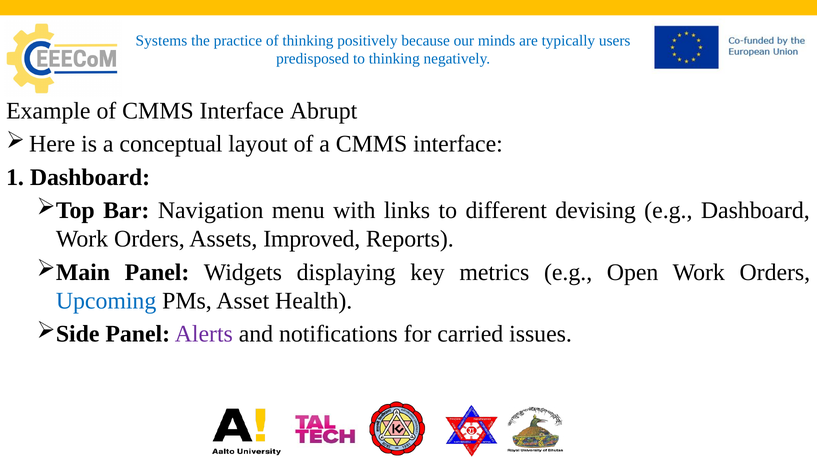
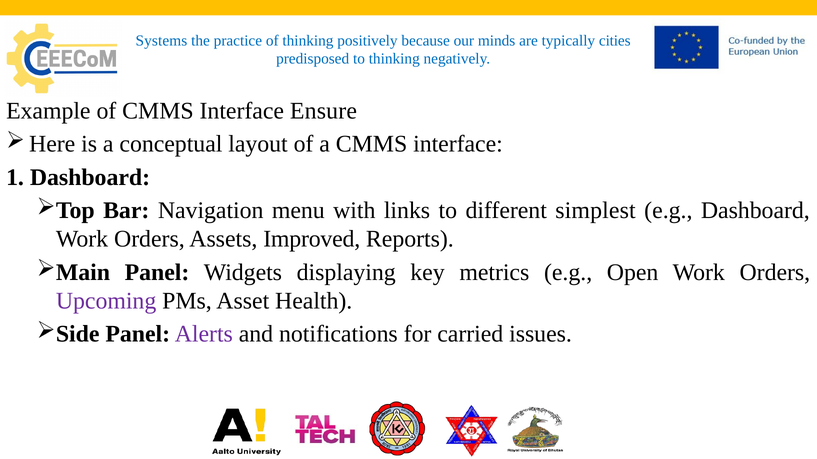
users: users -> cities
Abrupt: Abrupt -> Ensure
devising: devising -> simplest
Upcoming colour: blue -> purple
